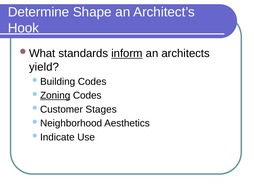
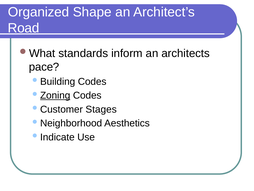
Determine: Determine -> Organized
Hook: Hook -> Road
inform underline: present -> none
yield: yield -> pace
